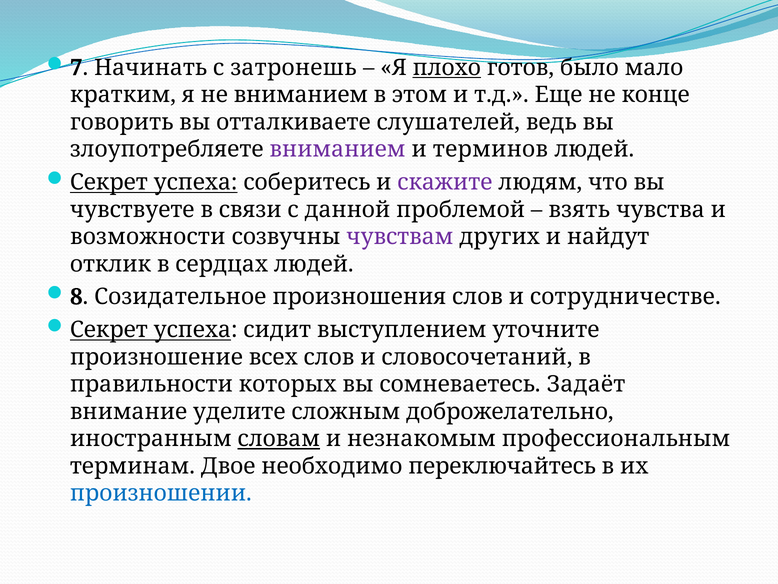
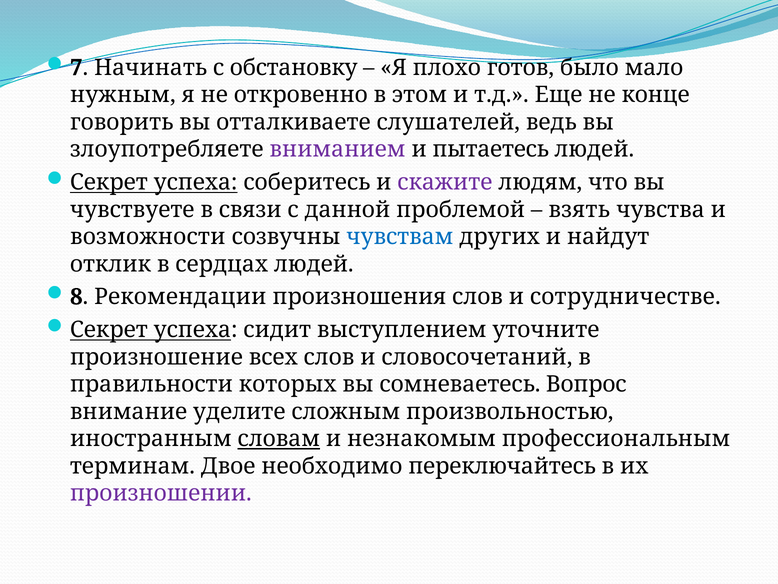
затронешь: затронешь -> обстановку
плохо underline: present -> none
кратким: кратким -> нужным
не вниманием: вниманием -> откровенно
терминов: терминов -> пытаетесь
чувствам colour: purple -> blue
Созидательное: Созидательное -> Рекомендации
Задаёт: Задаёт -> Вопрос
доброжелательно: доброжелательно -> произвольностью
произношении colour: blue -> purple
